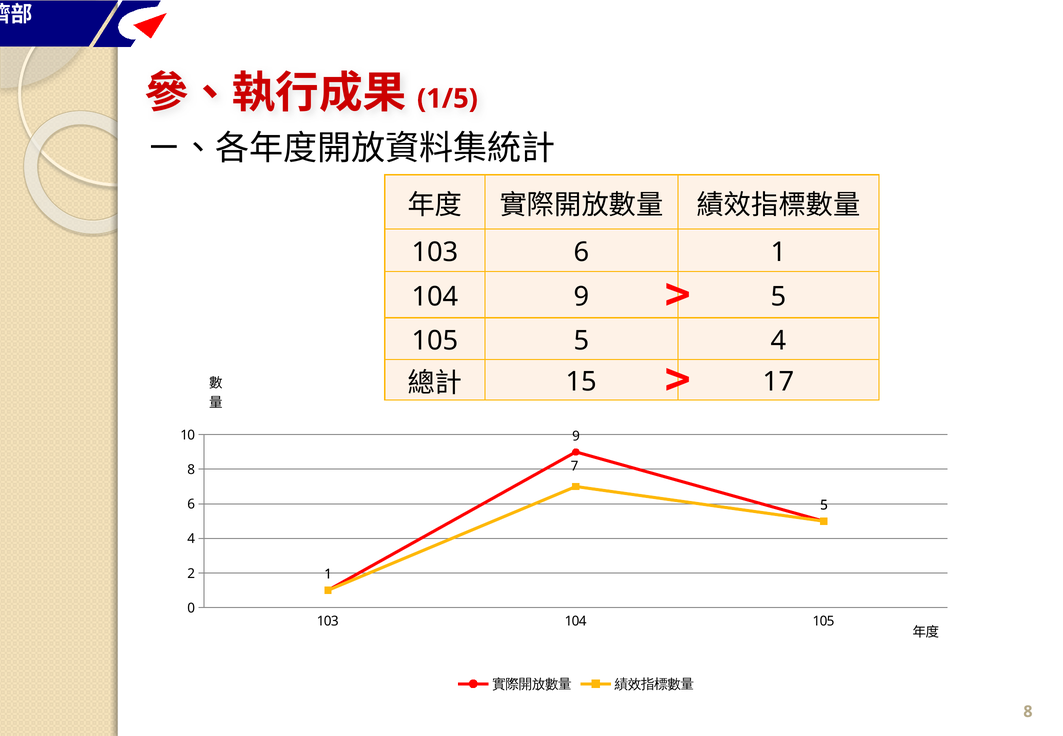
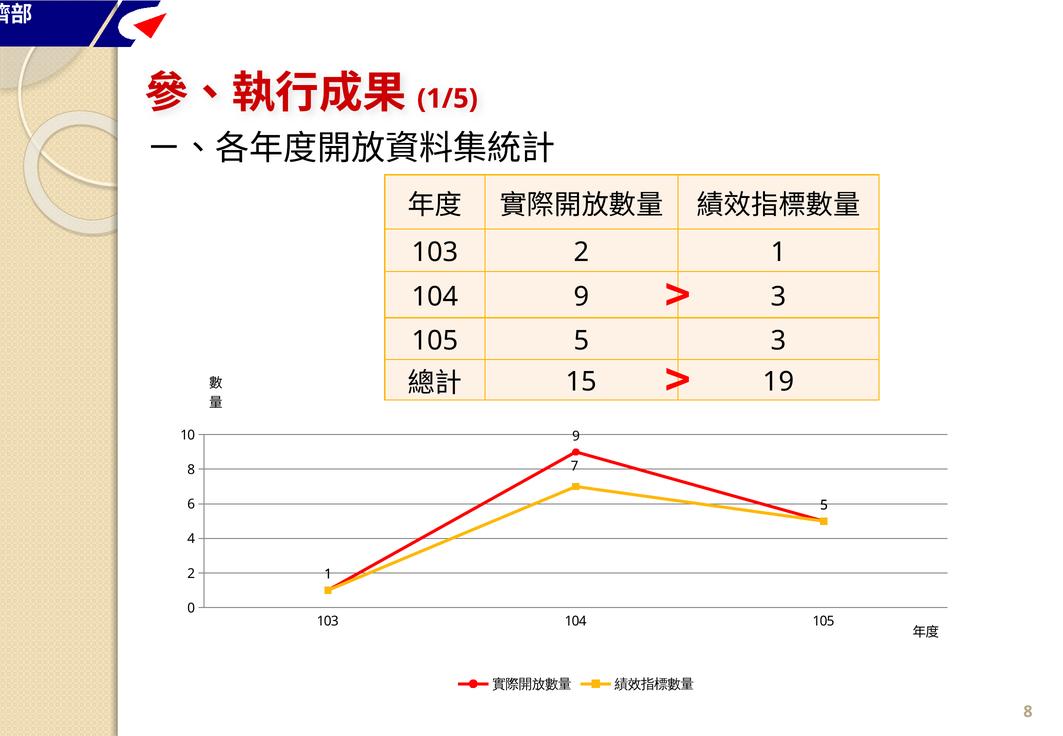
103 6: 6 -> 2
104 9 5: 5 -> 3
5 4: 4 -> 3
17: 17 -> 19
